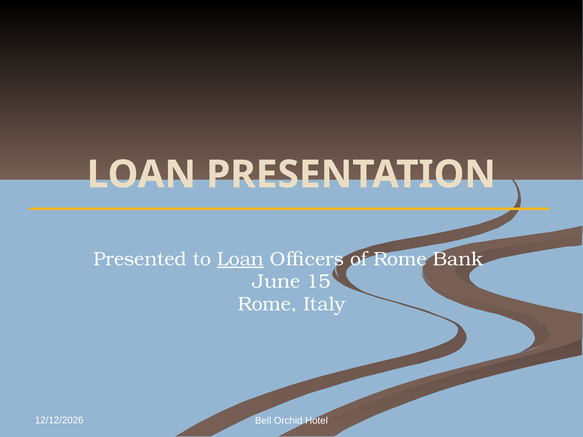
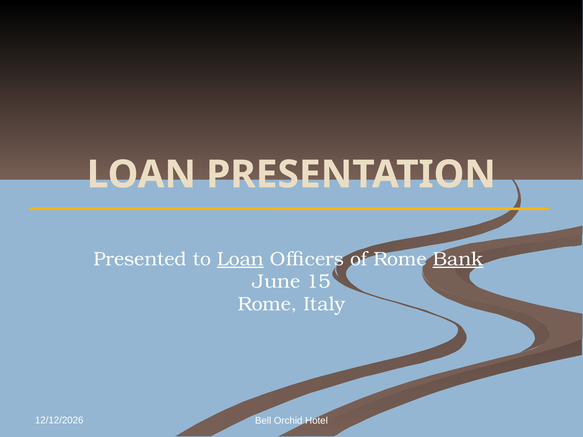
Bank underline: none -> present
